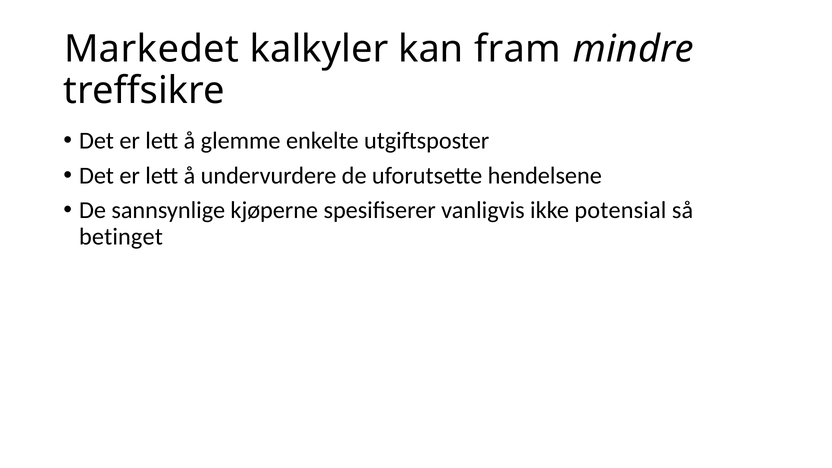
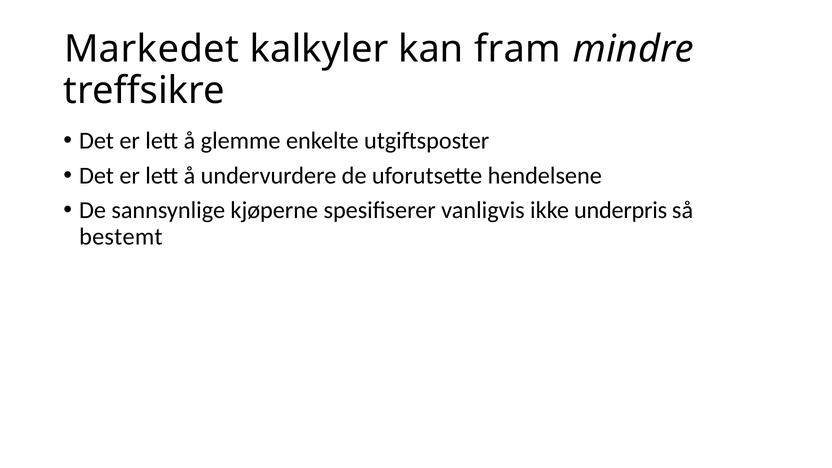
potensial: potensial -> underpris
betinget: betinget -> bestemt
